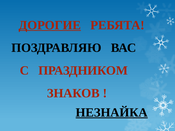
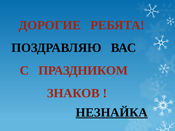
ДОРОГИЕ underline: present -> none
